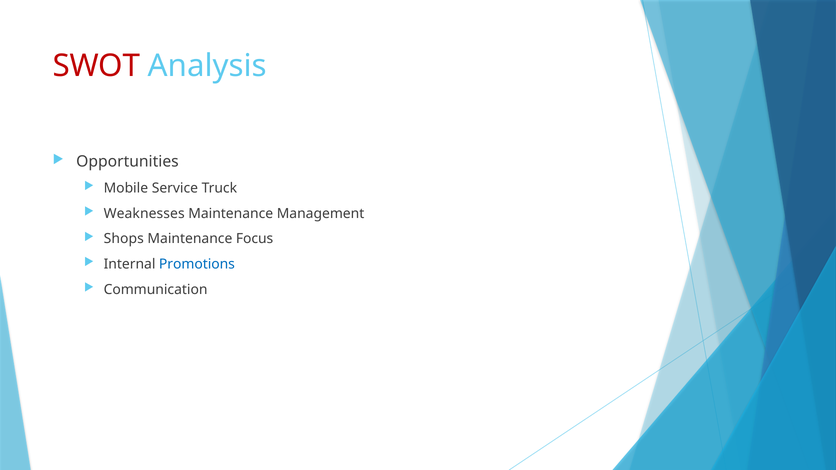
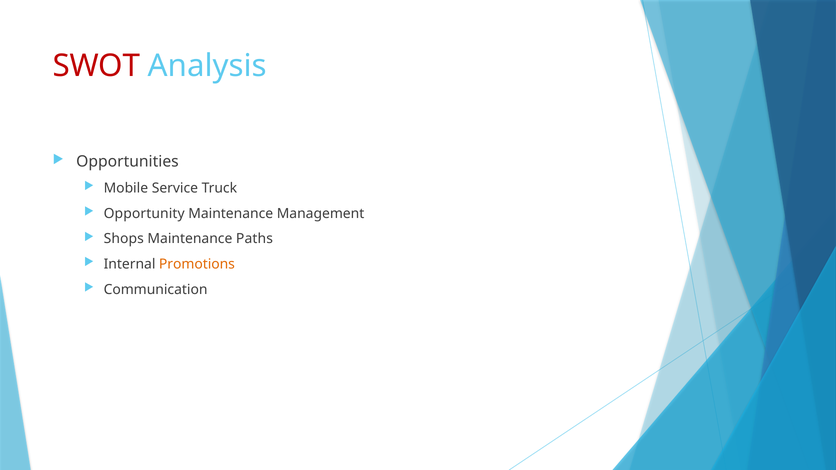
Weaknesses: Weaknesses -> Opportunity
Focus: Focus -> Paths
Promotions colour: blue -> orange
